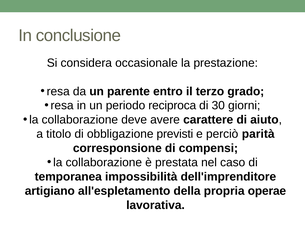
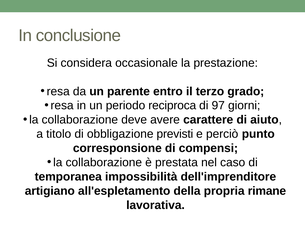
30: 30 -> 97
parità: parità -> punto
operae: operae -> rimane
